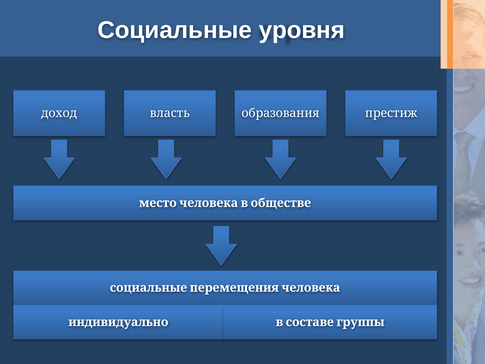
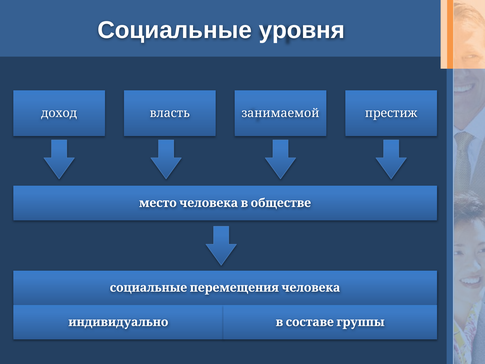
образования: образования -> занимаемой
